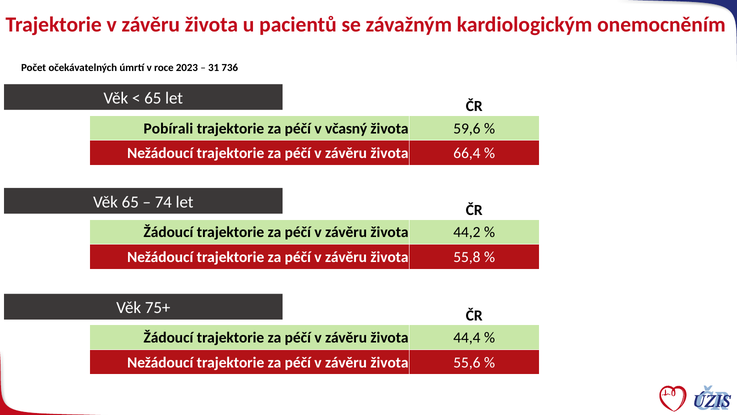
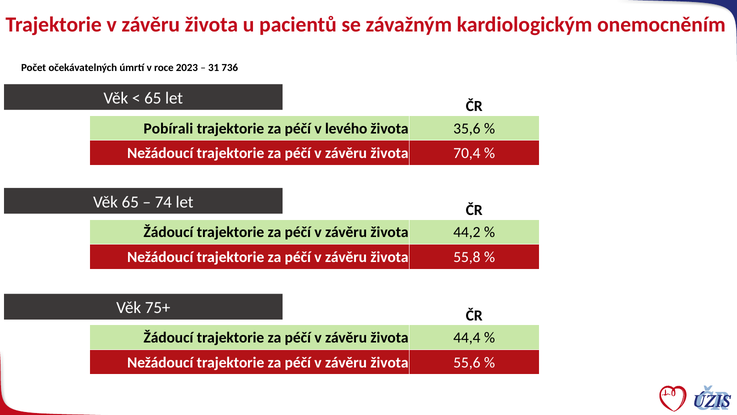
včasný: včasný -> levého
59,6: 59,6 -> 35,6
66,4: 66,4 -> 70,4
